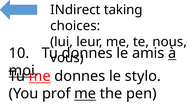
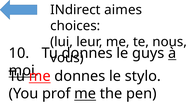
taking: taking -> aimes
amis: amis -> guys
